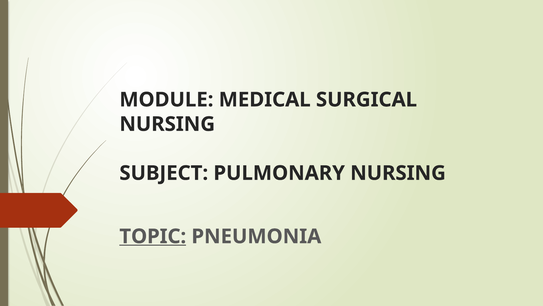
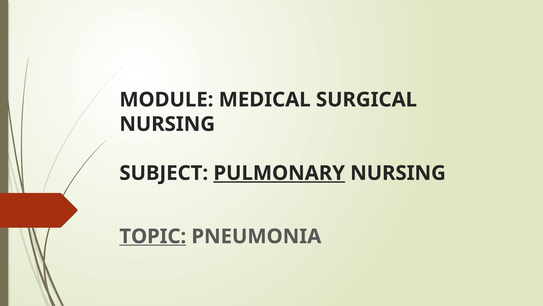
PULMONARY underline: none -> present
